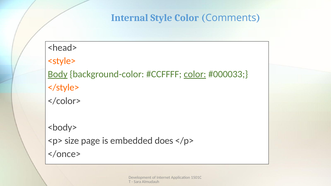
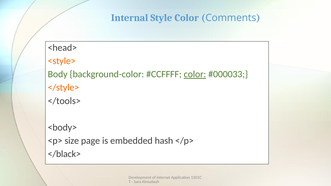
Body underline: present -> none
</color>: </color> -> </tools>
does: does -> hash
</once>: </once> -> </black>
